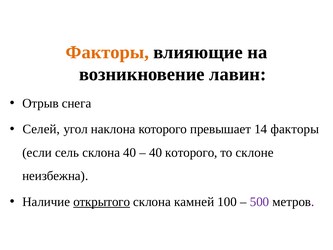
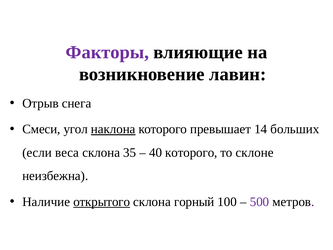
Факторы at (107, 52) colour: orange -> purple
Селей: Селей -> Смеси
наклона underline: none -> present
14 факторы: факторы -> больших
сель: сель -> веса
склона 40: 40 -> 35
камней: камней -> горный
